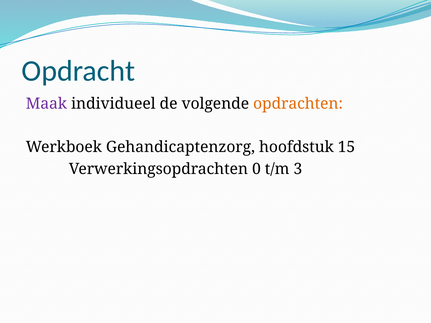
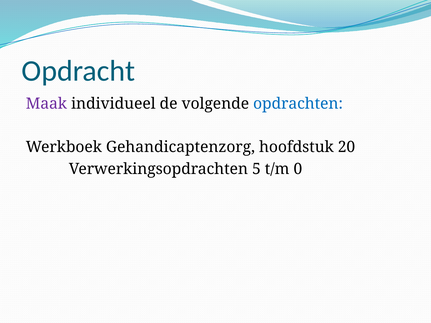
opdrachten colour: orange -> blue
15: 15 -> 20
0: 0 -> 5
3: 3 -> 0
